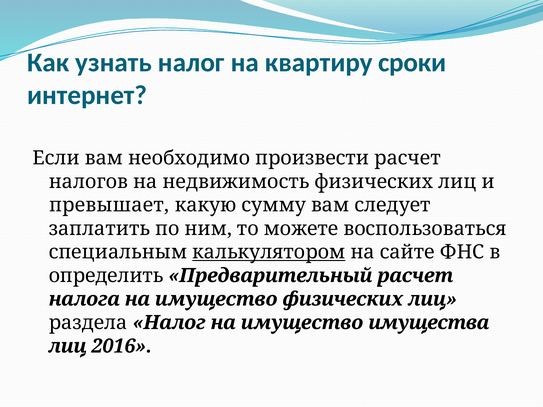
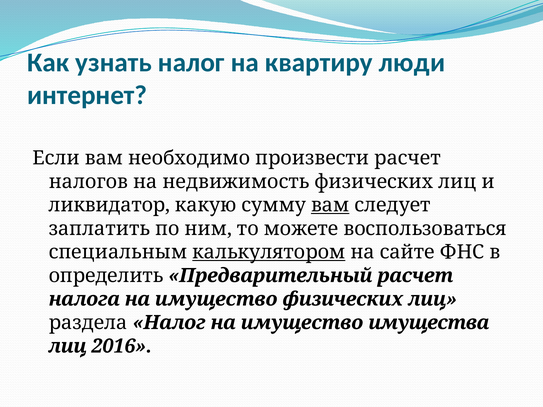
сроки: сроки -> люди
превышает: превышает -> ликвидатор
вам at (330, 205) underline: none -> present
